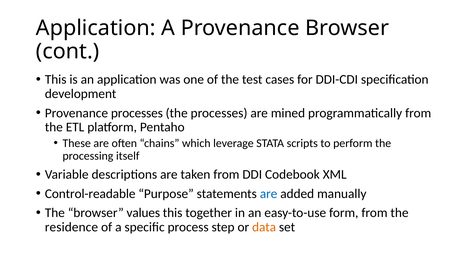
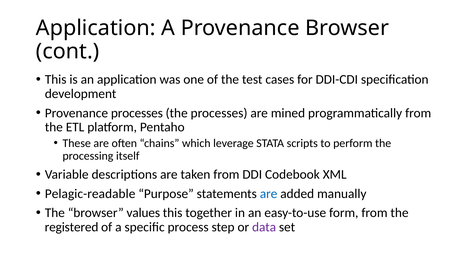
Control-readable: Control-readable -> Pelagic-readable
residence: residence -> registered
data colour: orange -> purple
